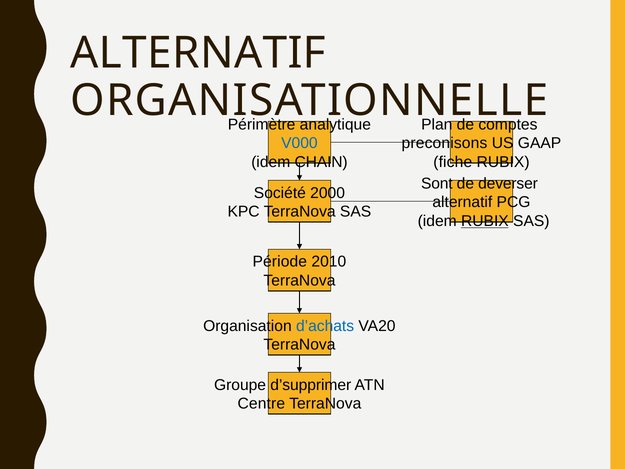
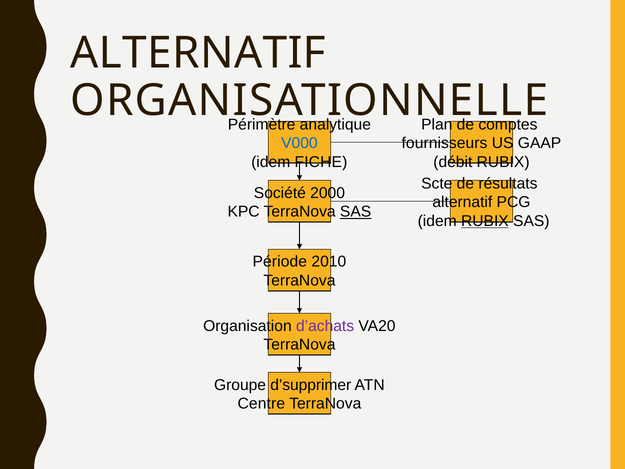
preconisons: preconisons -> fournisseurs
CHAIN: CHAIN -> FICHE
fiche: fiche -> débit
Sont: Sont -> Scte
deverser: deverser -> résultats
SAS at (356, 212) underline: none -> present
d’achats colour: blue -> purple
